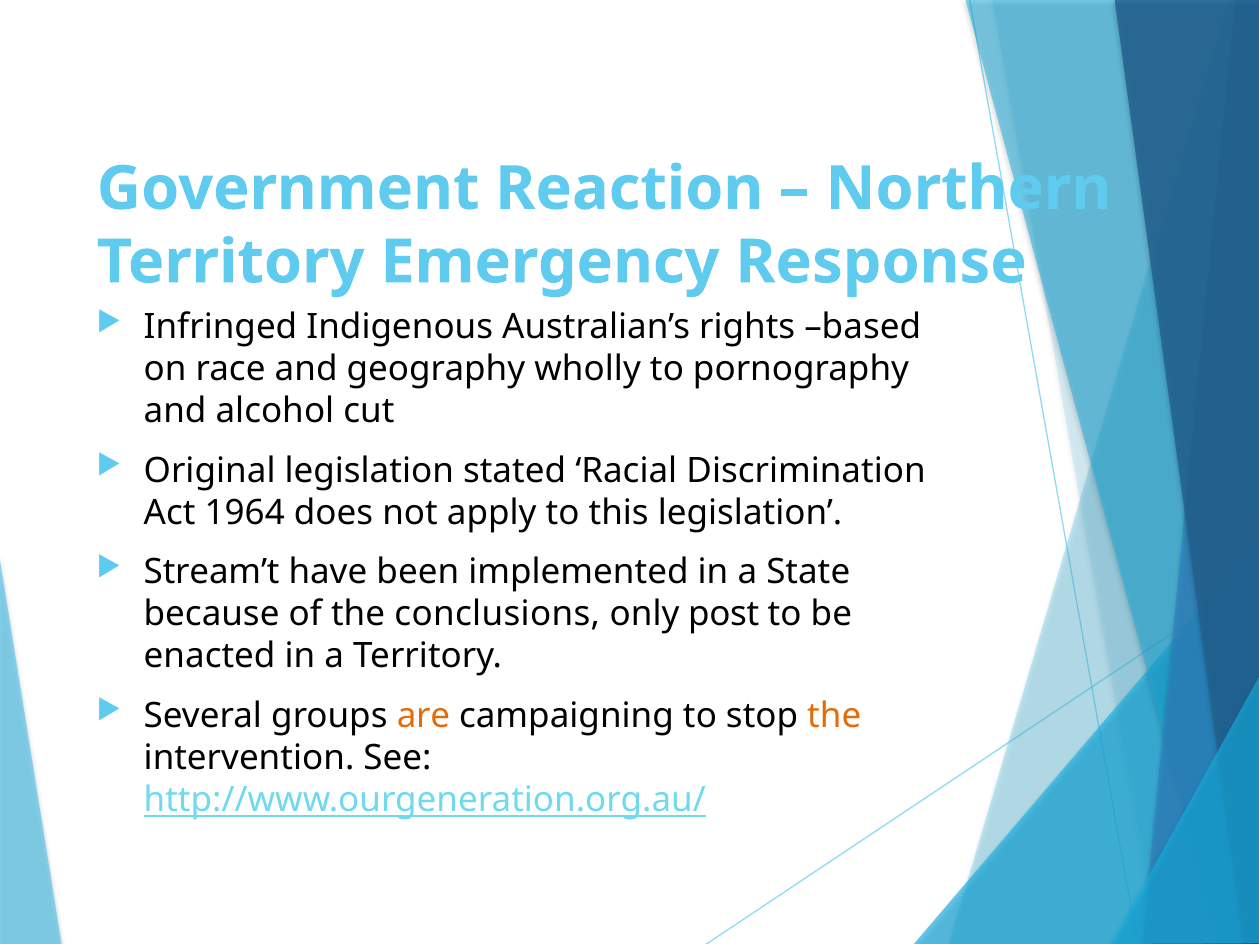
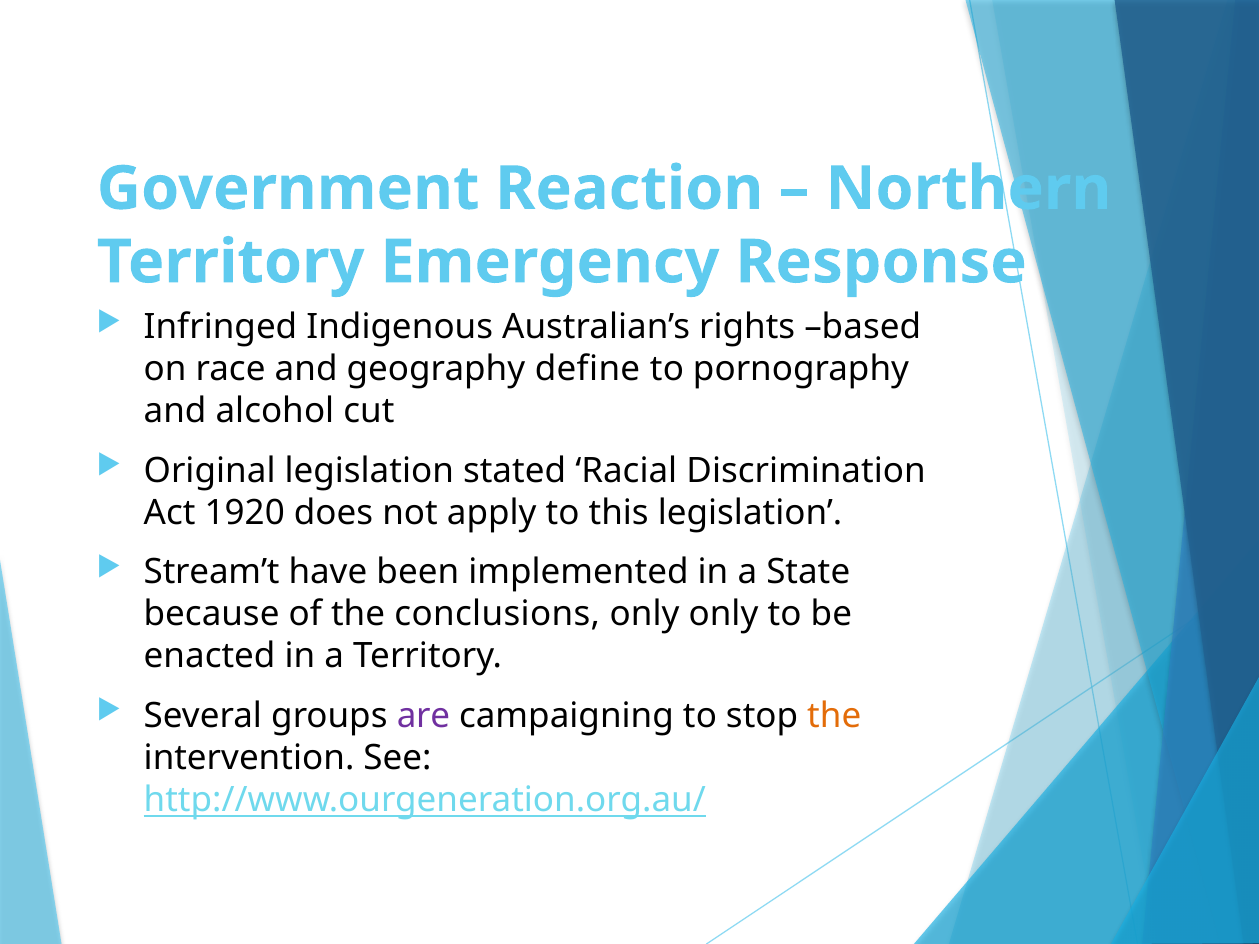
wholly: wholly -> define
1964: 1964 -> 1920
only post: post -> only
are colour: orange -> purple
